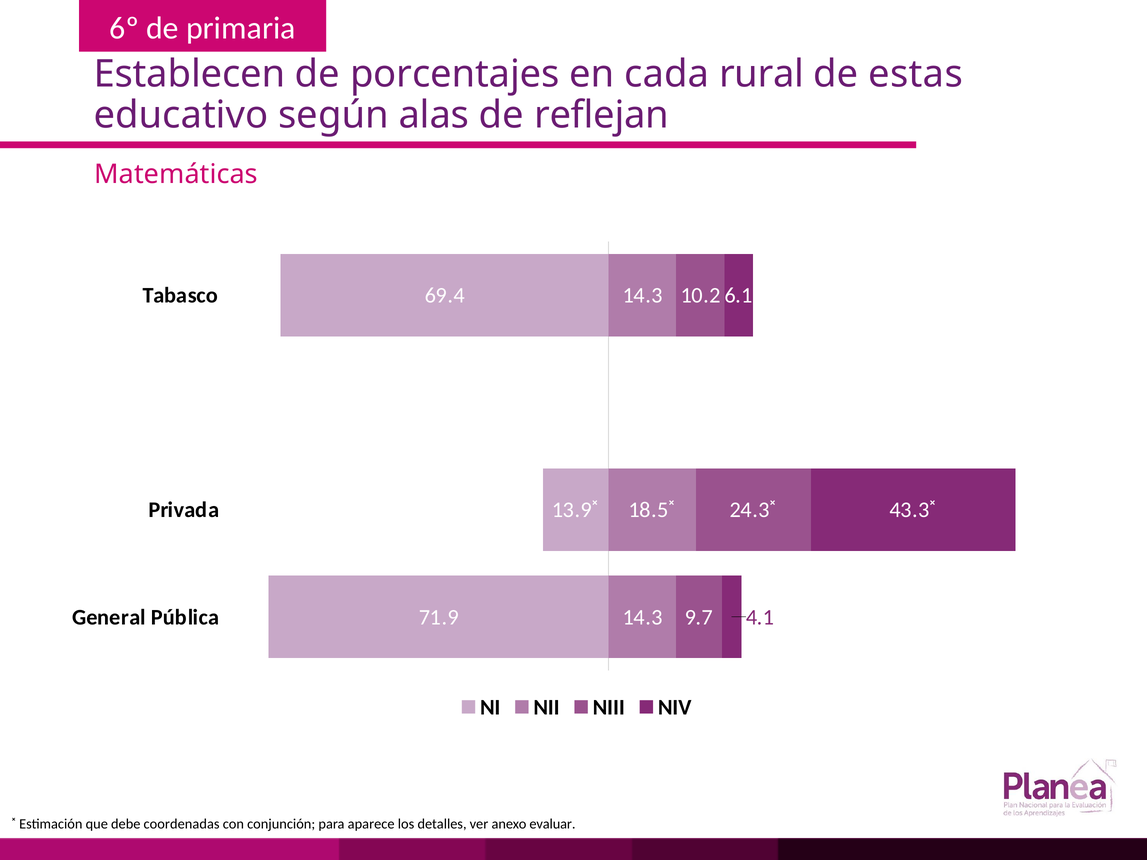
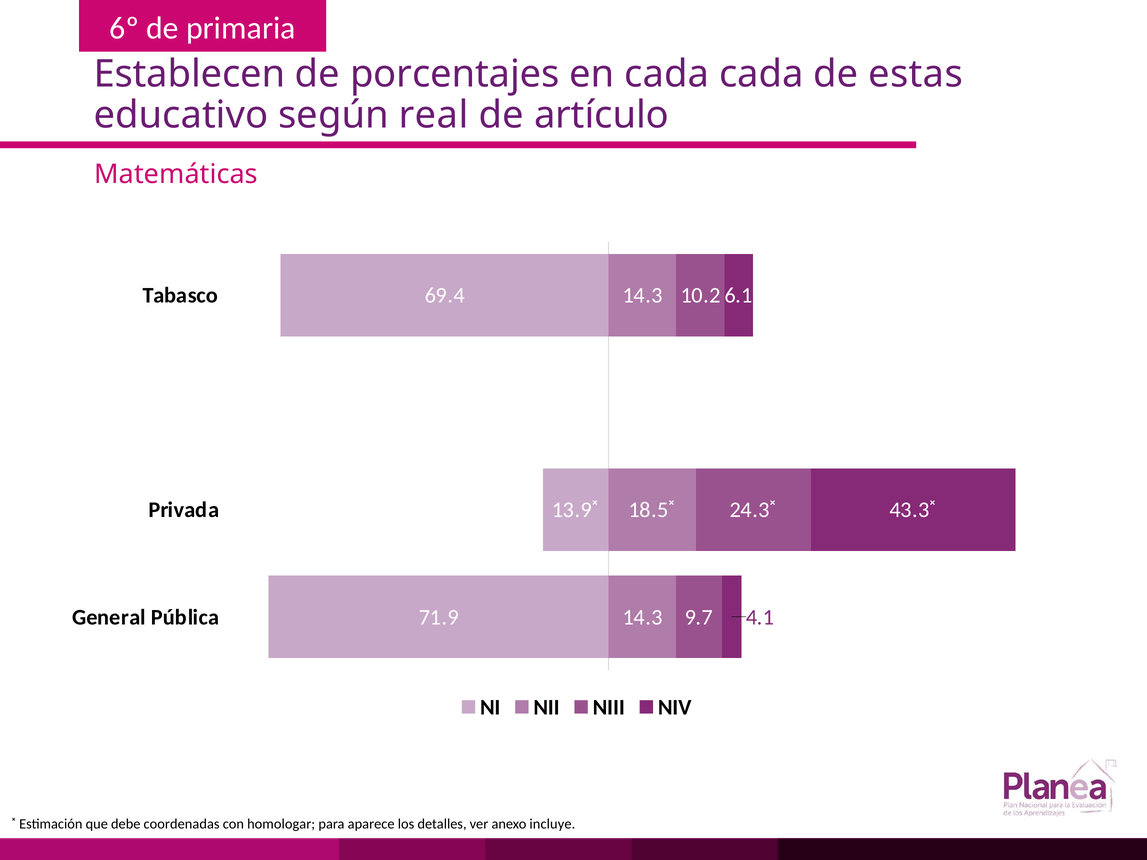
cada rural: rural -> cada
alas: alas -> real
reflejan: reflejan -> artículo
conjunción: conjunción -> homologar
evaluar: evaluar -> incluye
